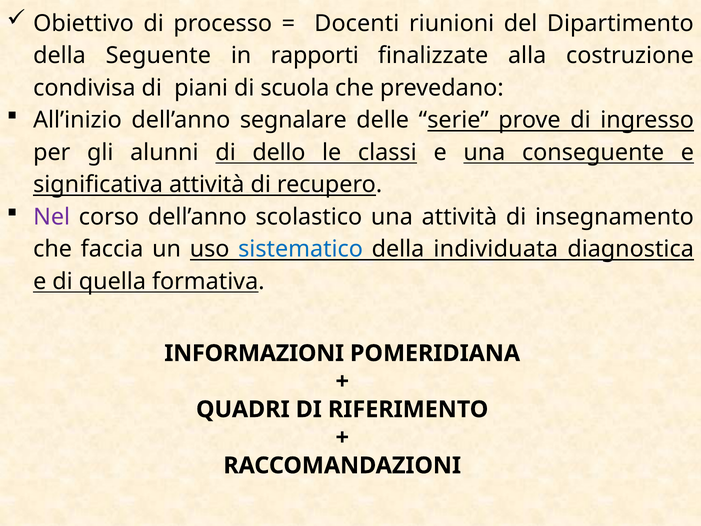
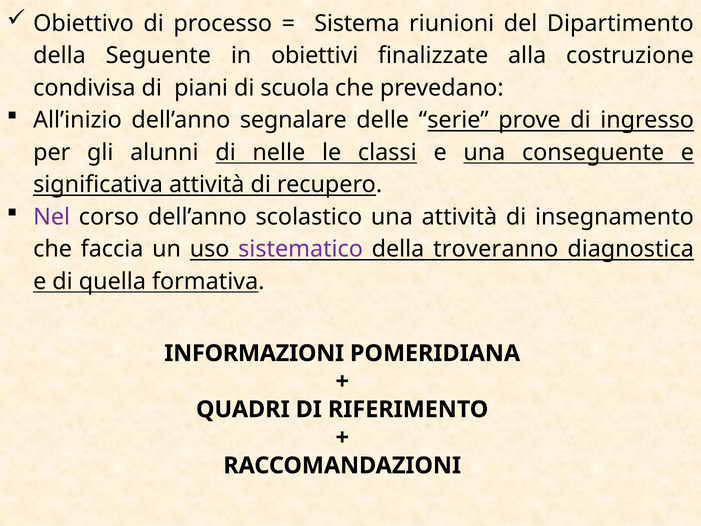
Docenti: Docenti -> Sistema
rapporti: rapporti -> obiettivi
dello: dello -> nelle
sistematico colour: blue -> purple
individuata: individuata -> troveranno
